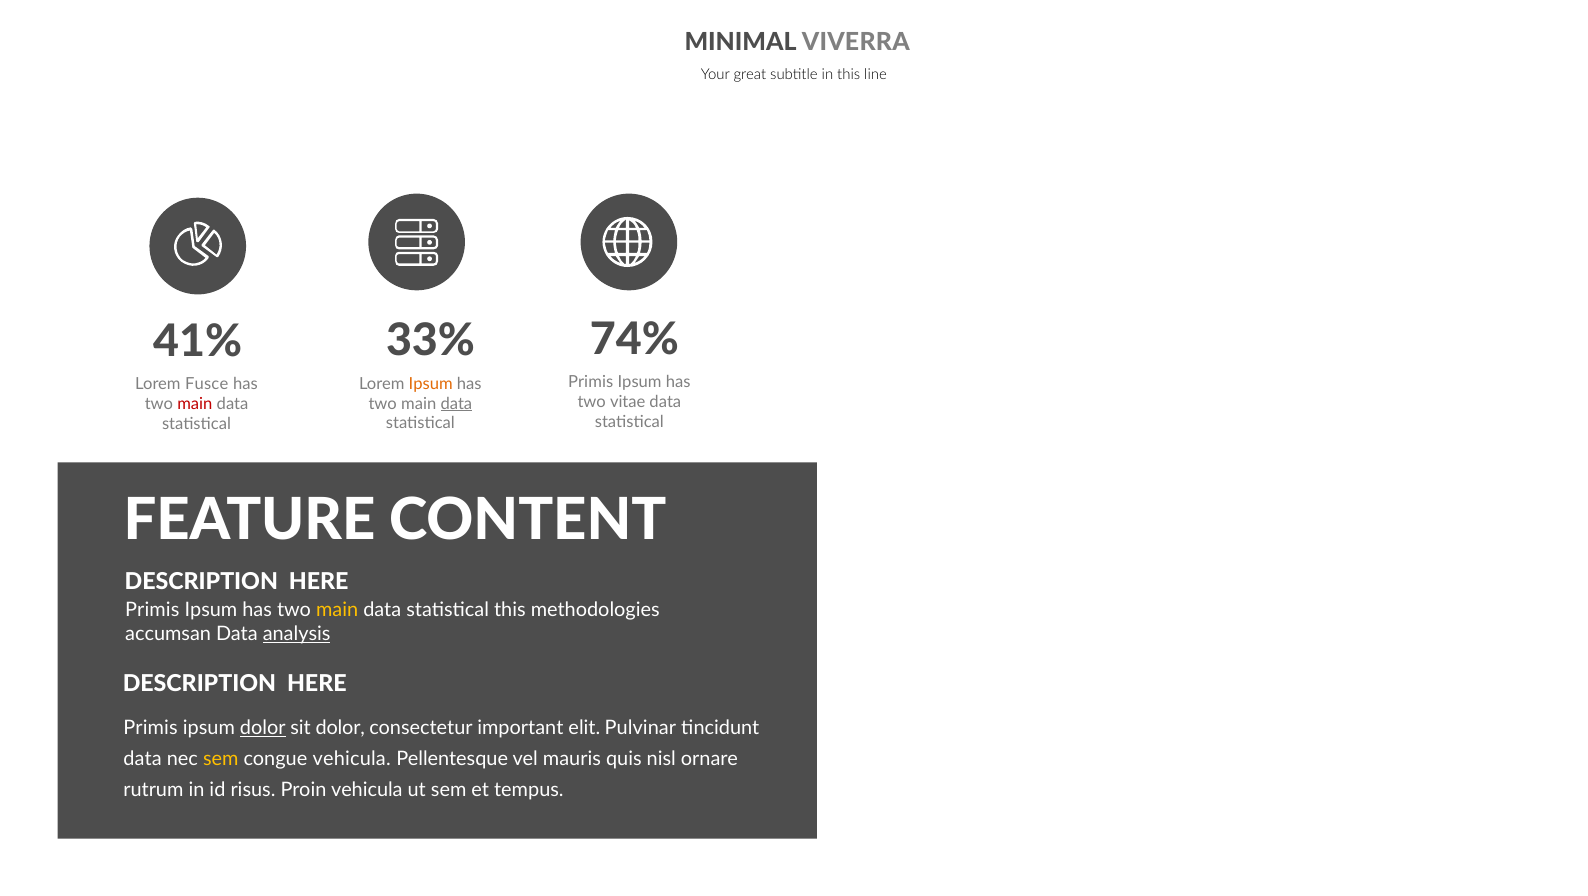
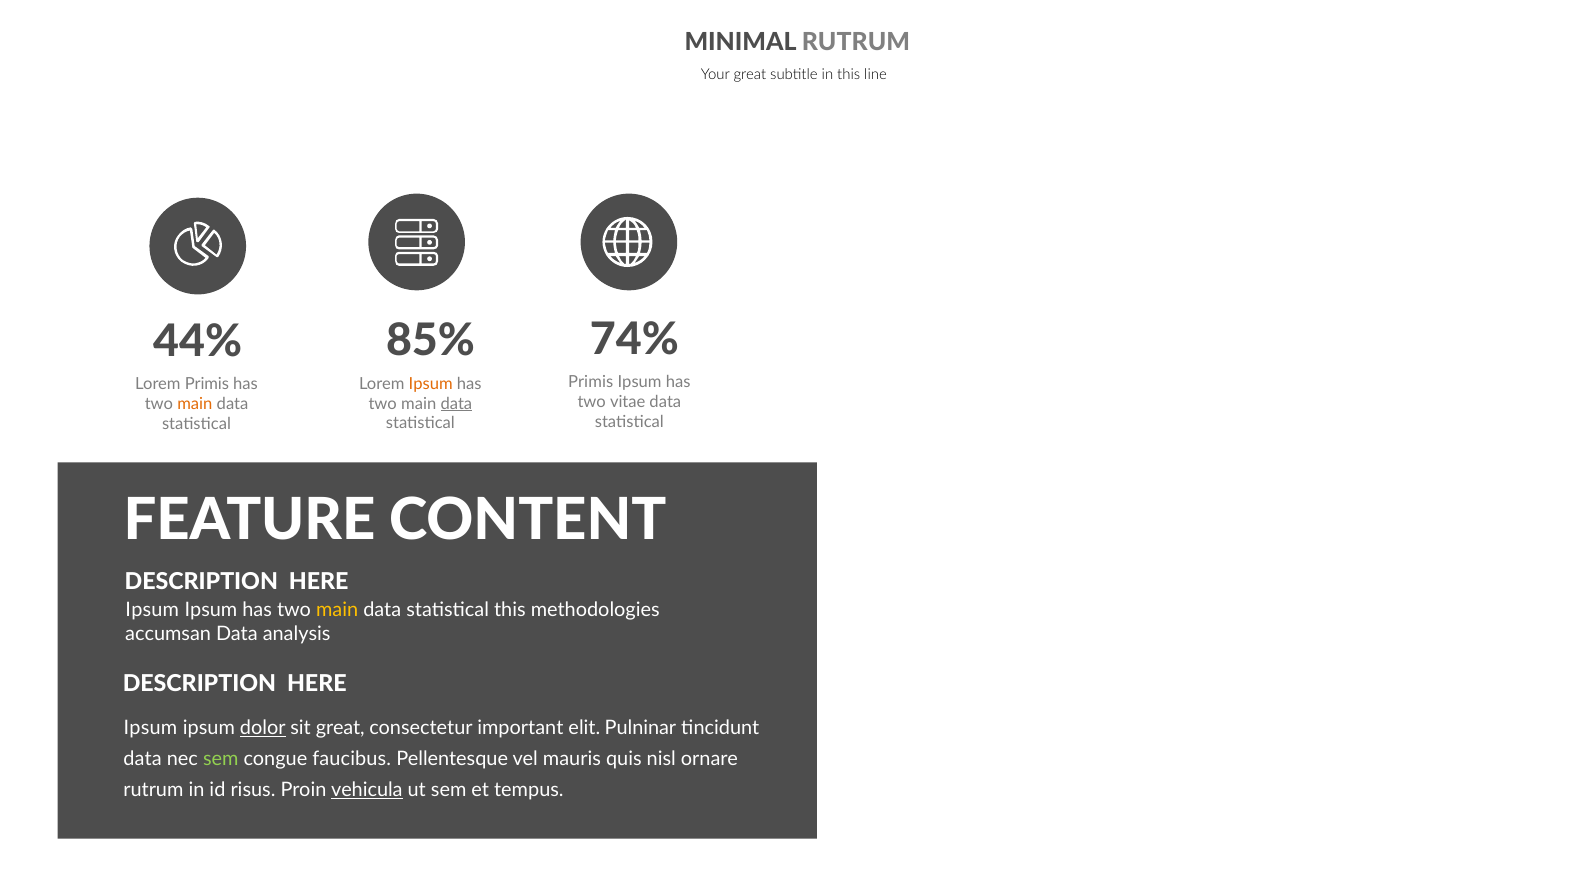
MINIMAL VIVERRA: VIVERRA -> RUTRUM
33%: 33% -> 85%
41%: 41% -> 44%
Lorem Fusce: Fusce -> Primis
main at (195, 404) colour: red -> orange
Primis at (152, 610): Primis -> Ipsum
analysis underline: present -> none
Primis at (151, 727): Primis -> Ipsum
sit dolor: dolor -> great
Pulvinar: Pulvinar -> Pulninar
sem at (221, 758) colour: yellow -> light green
congue vehicula: vehicula -> faucibus
vehicula at (367, 789) underline: none -> present
